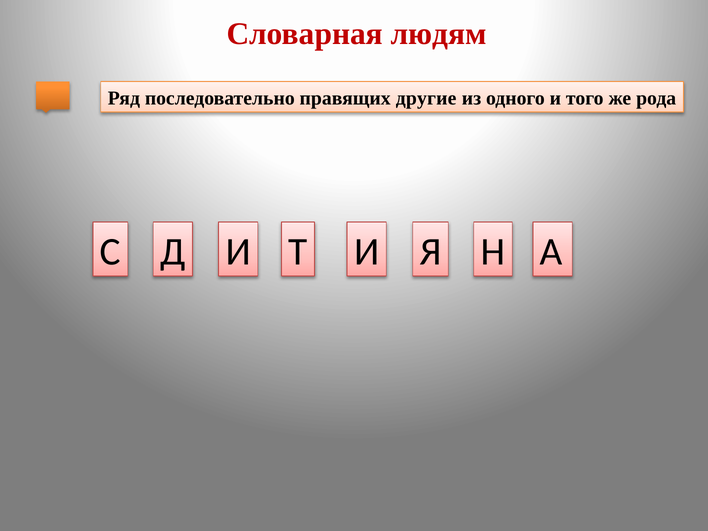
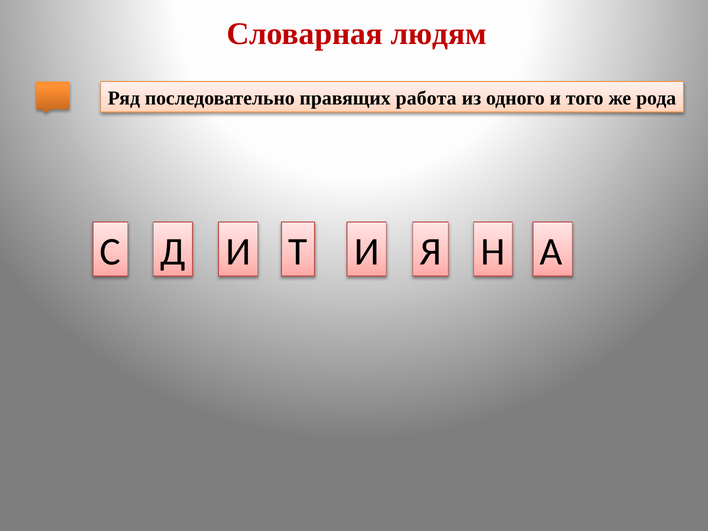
другие: другие -> работа
